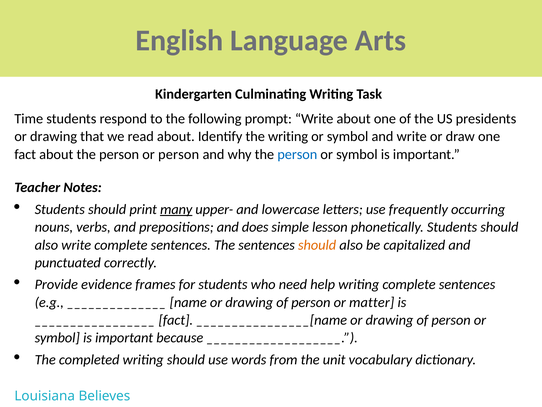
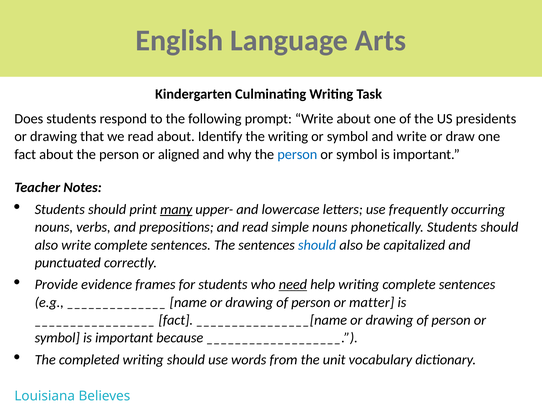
Time: Time -> Does
or person: person -> aligned
and does: does -> read
simple lesson: lesson -> nouns
should at (317, 245) colour: orange -> blue
need underline: none -> present
